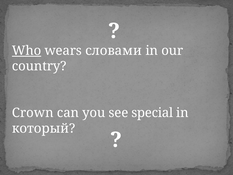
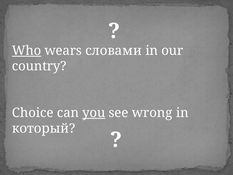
Crown: Crown -> Choice
you underline: none -> present
special: special -> wrong
